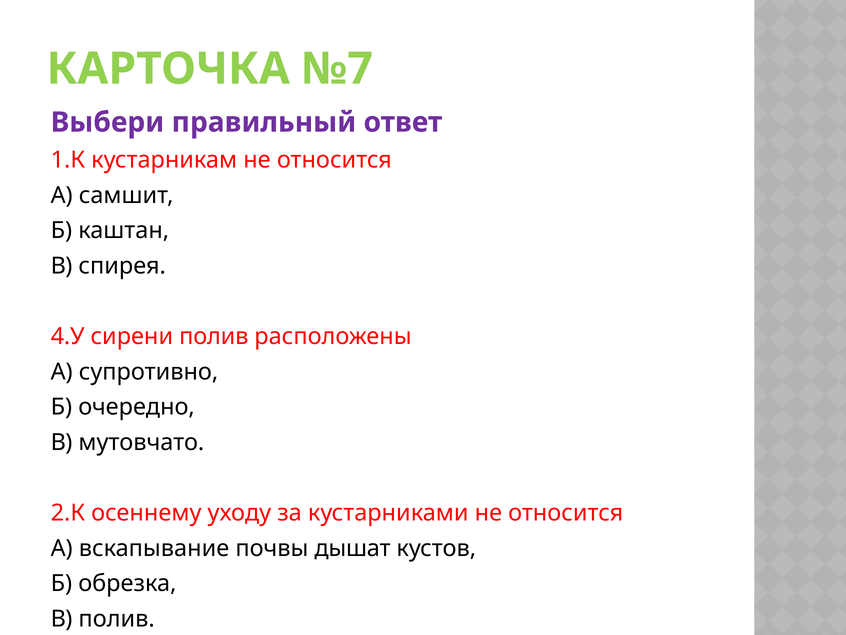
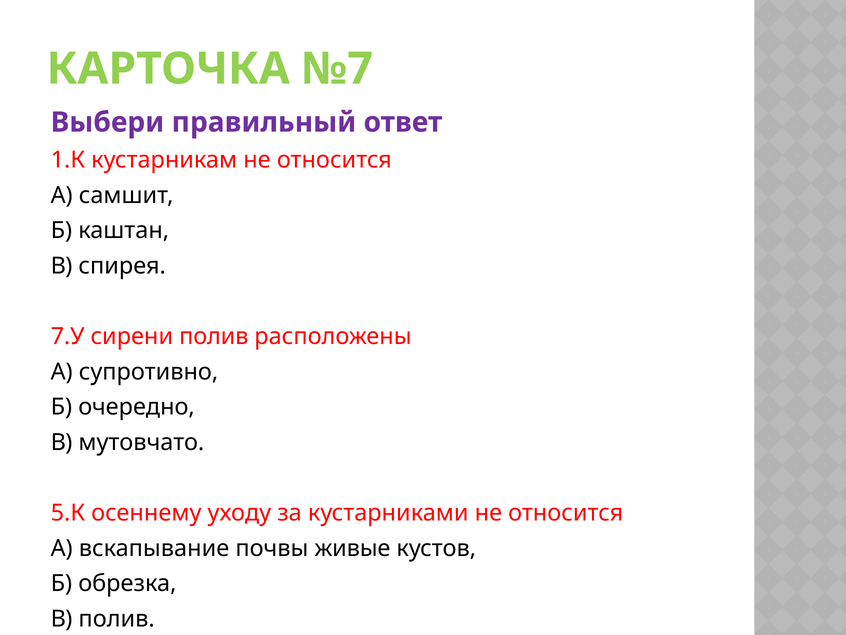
4.У: 4.У -> 7.У
2.К: 2.К -> 5.К
дышат: дышат -> живые
